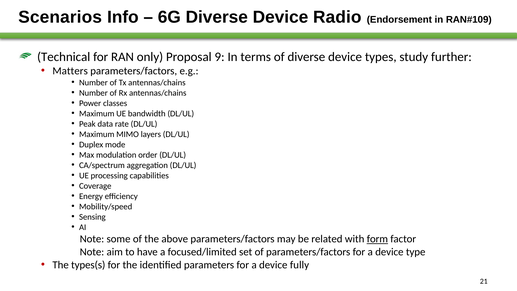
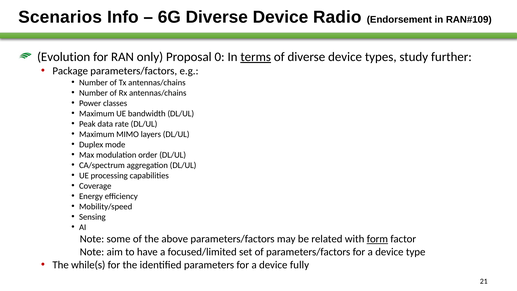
Technical: Technical -> Evolution
9: 9 -> 0
terms underline: none -> present
Matters: Matters -> Package
types(s: types(s -> while(s
